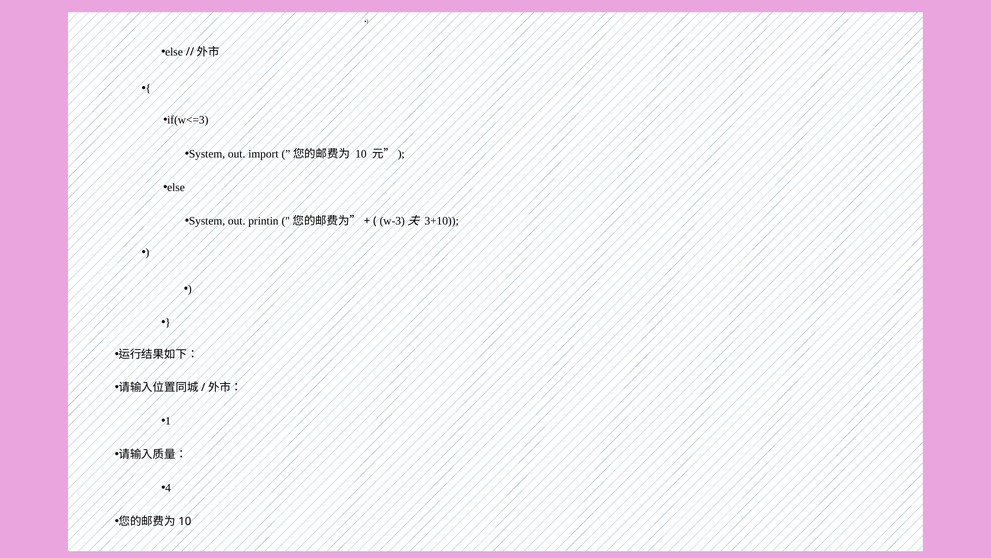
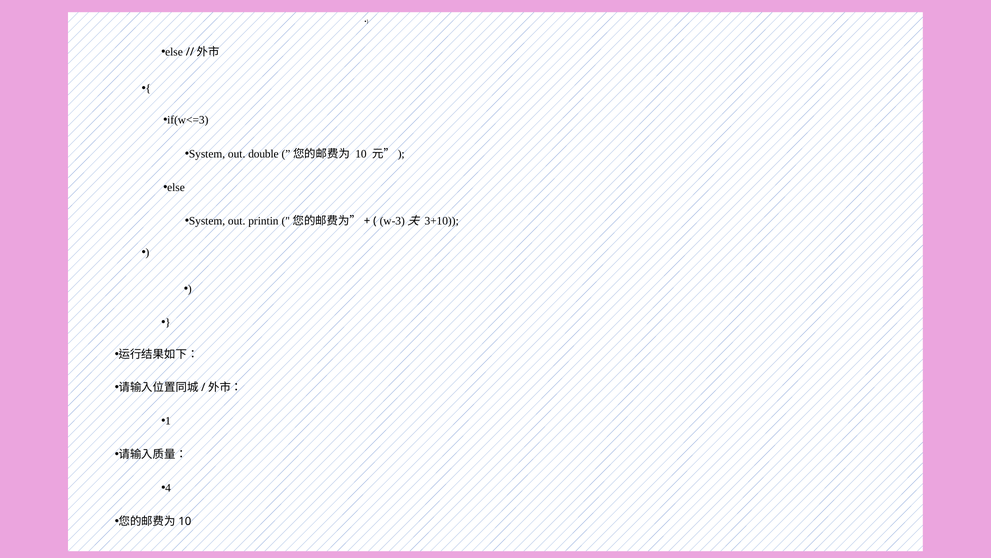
import: import -> double
